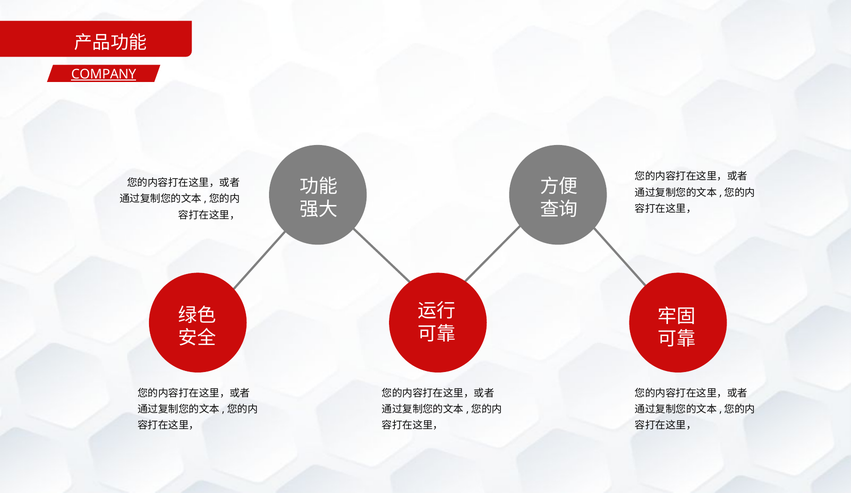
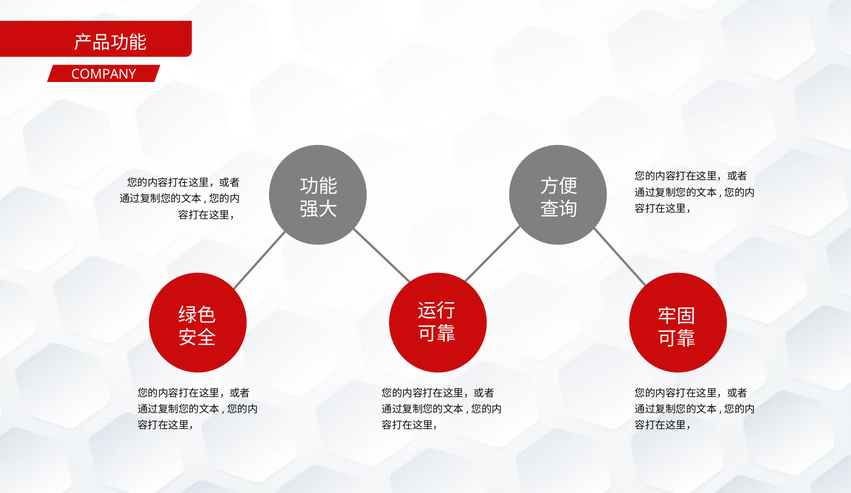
COMPANY underline: present -> none
